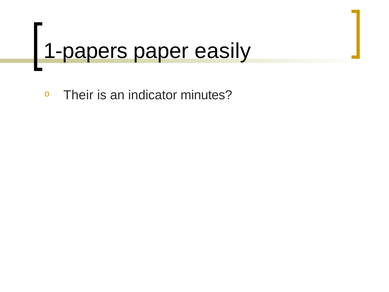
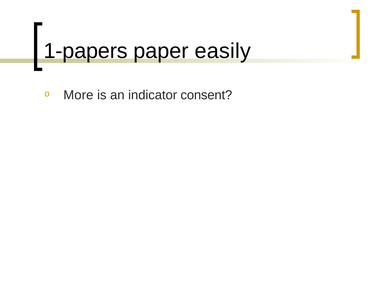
Their: Their -> More
minutes: minutes -> consent
